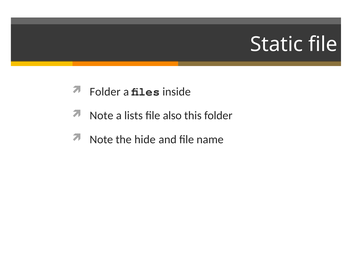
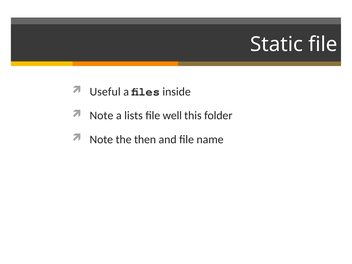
Folder at (105, 92): Folder -> Useful
also: also -> well
hide: hide -> then
